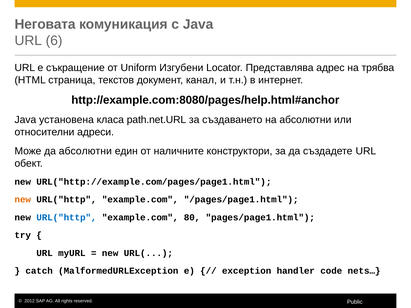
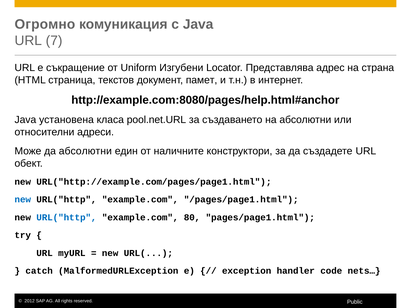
Неговата: Неговата -> Огромно
6: 6 -> 7
трябва: трябва -> страна
канал: канал -> памет
path.net.URL: path.net.URL -> pool.net.URL
new at (23, 200) colour: orange -> blue
